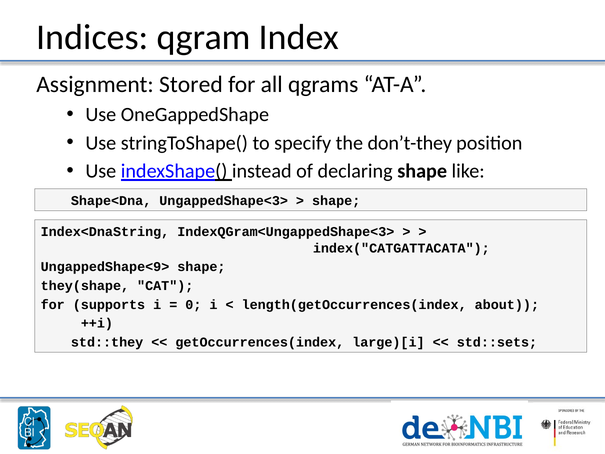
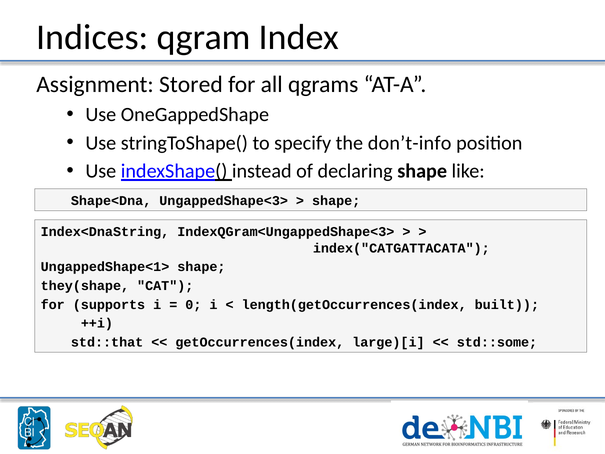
don’t-they: don’t-they -> don’t-info
UngappedShape<9>: UngappedShape<9> -> UngappedShape<1>
about: about -> built
std::they: std::they -> std::that
std::sets: std::sets -> std::some
